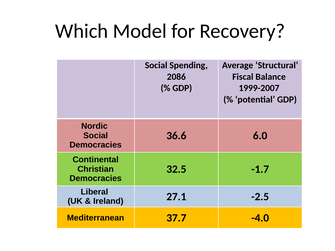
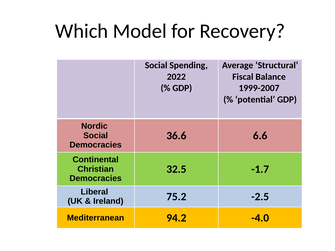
2086: 2086 -> 2022
6.0: 6.0 -> 6.6
27.1: 27.1 -> 75.2
37.7: 37.7 -> 94.2
